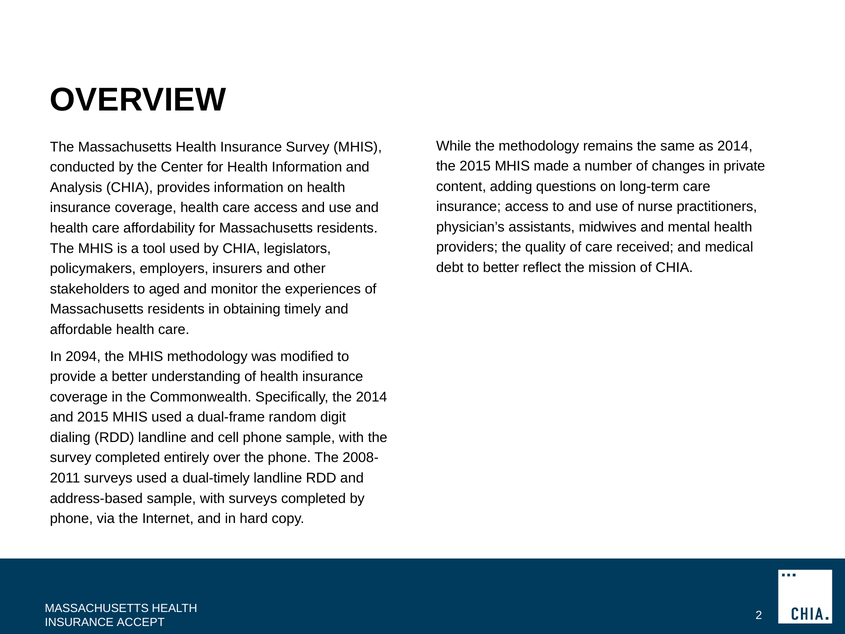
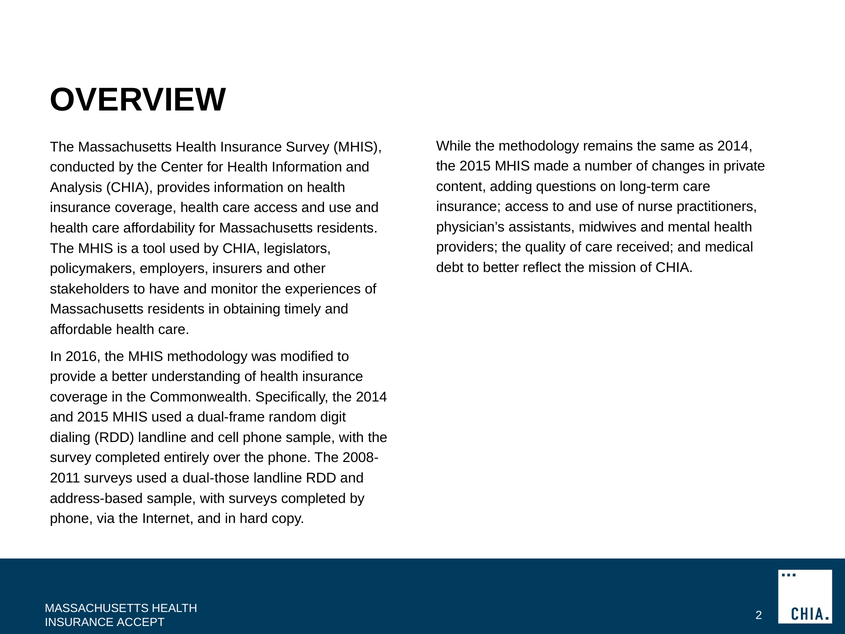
aged: aged -> have
2094: 2094 -> 2016
dual-timely: dual-timely -> dual-those
